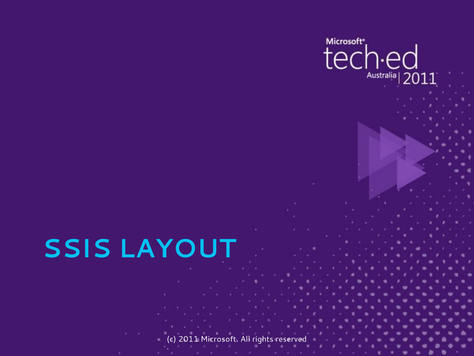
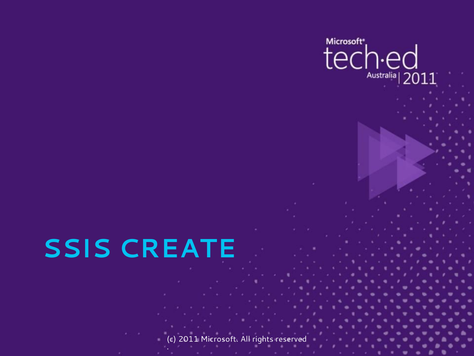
LAYOUT: LAYOUT -> CREATE
